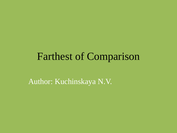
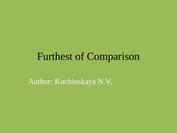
Farthest: Farthest -> Furthest
